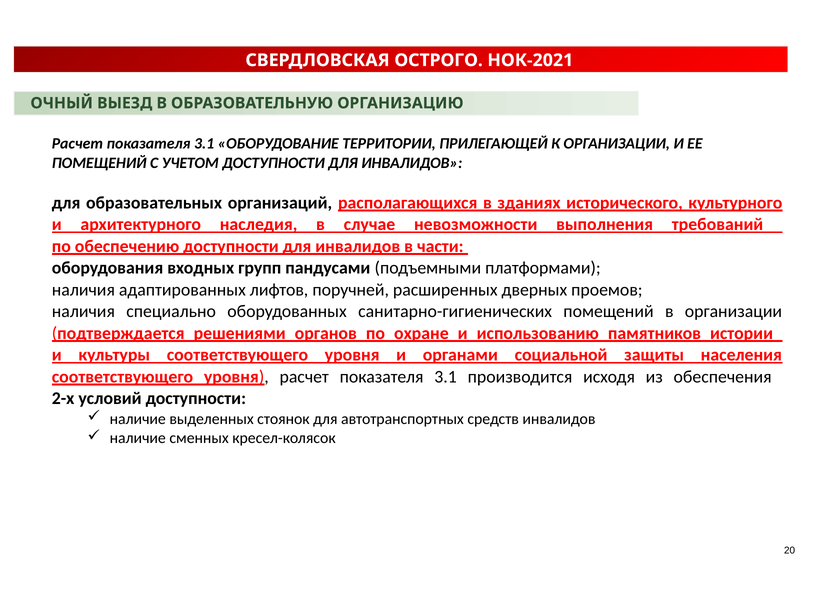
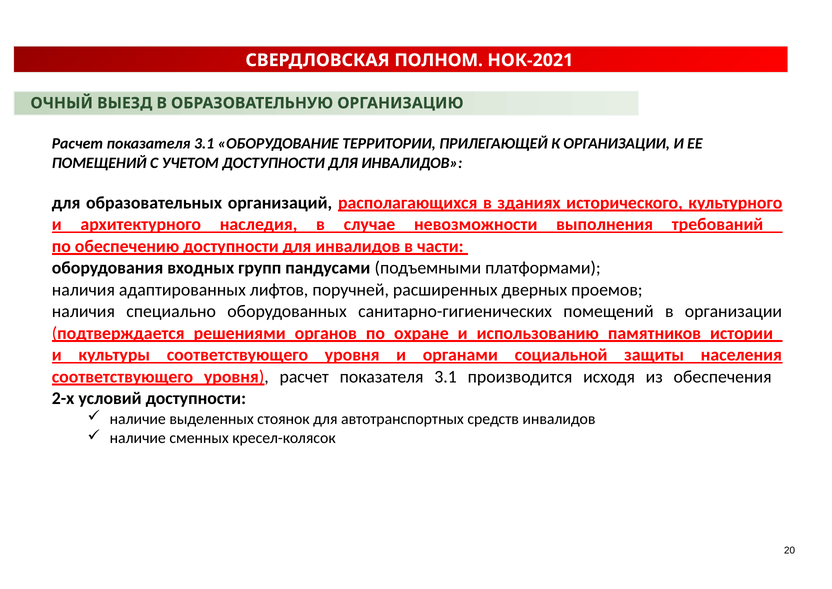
ОСТРОГО: ОСТРОГО -> ПОЛНОМ
